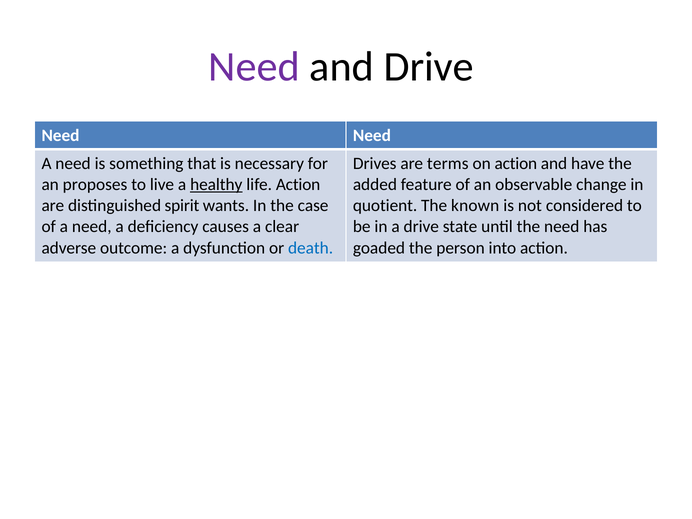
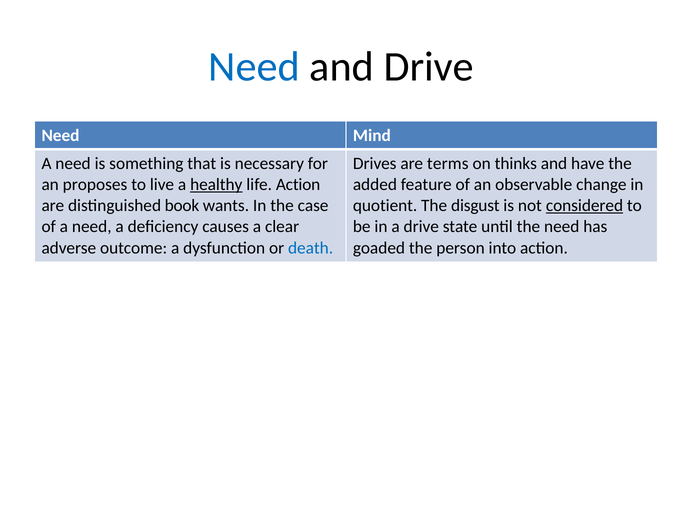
Need at (254, 67) colour: purple -> blue
Need Need: Need -> Mind
on action: action -> thinks
spirit: spirit -> book
known: known -> disgust
considered underline: none -> present
